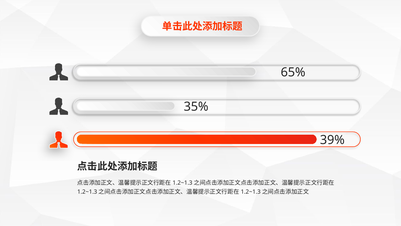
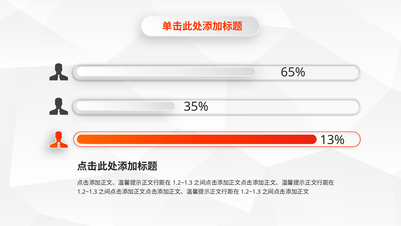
39%: 39% -> 13%
